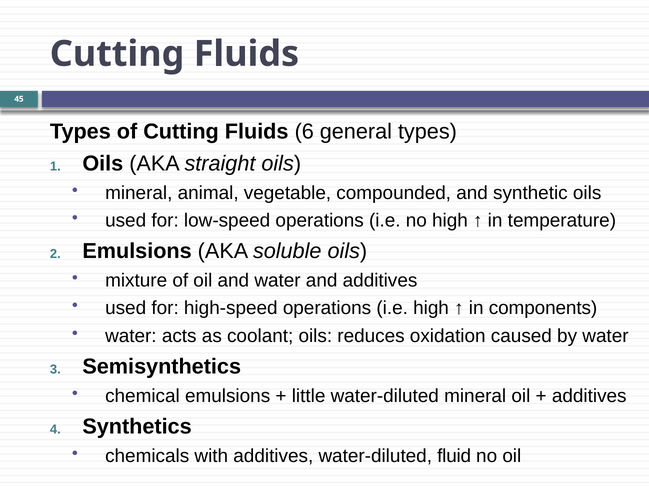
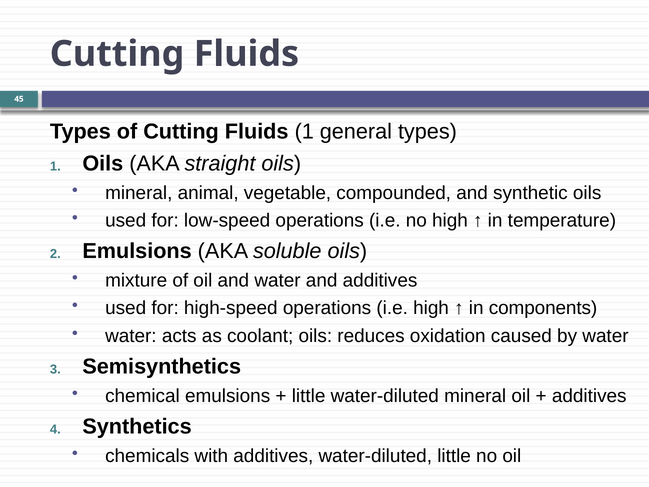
Fluids 6: 6 -> 1
water-diluted fluid: fluid -> little
